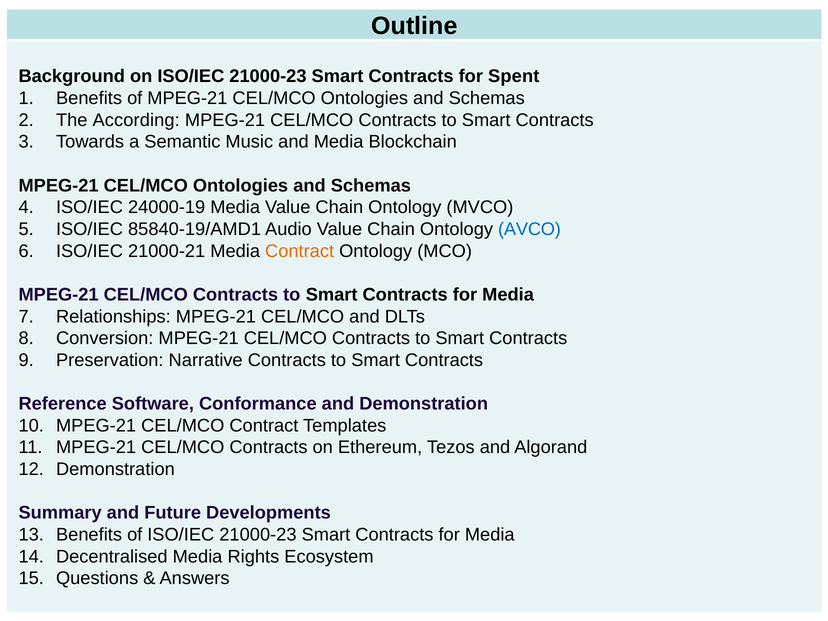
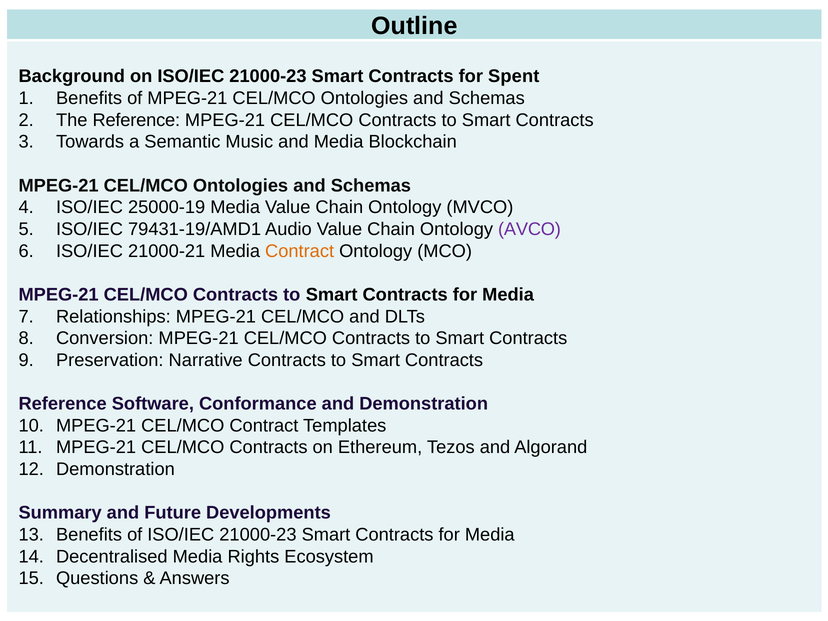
The According: According -> Reference
24000-19: 24000-19 -> 25000-19
85840-19/AMD1: 85840-19/AMD1 -> 79431-19/AMD1
AVCO colour: blue -> purple
